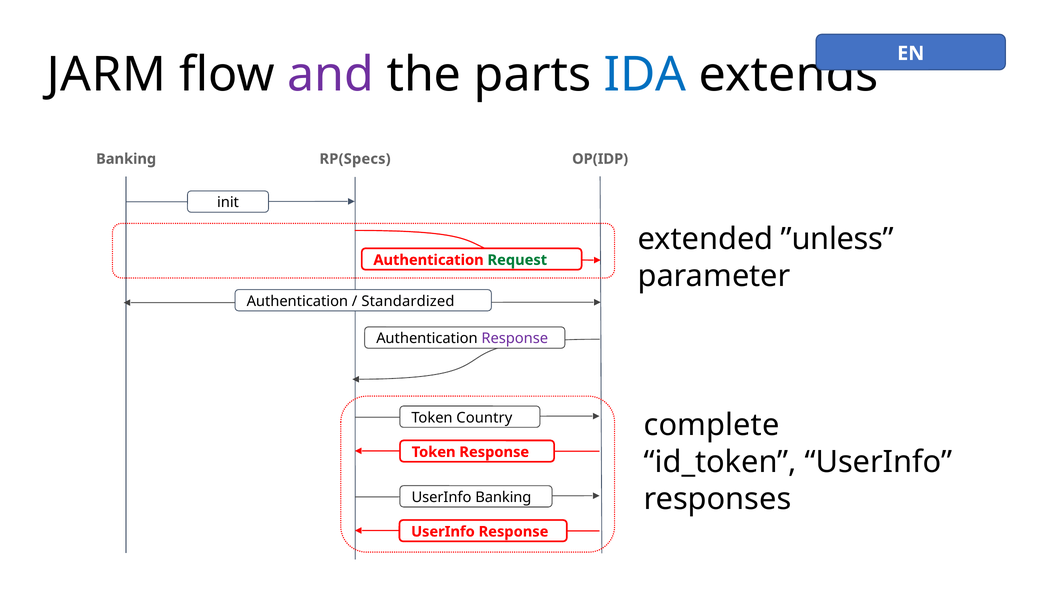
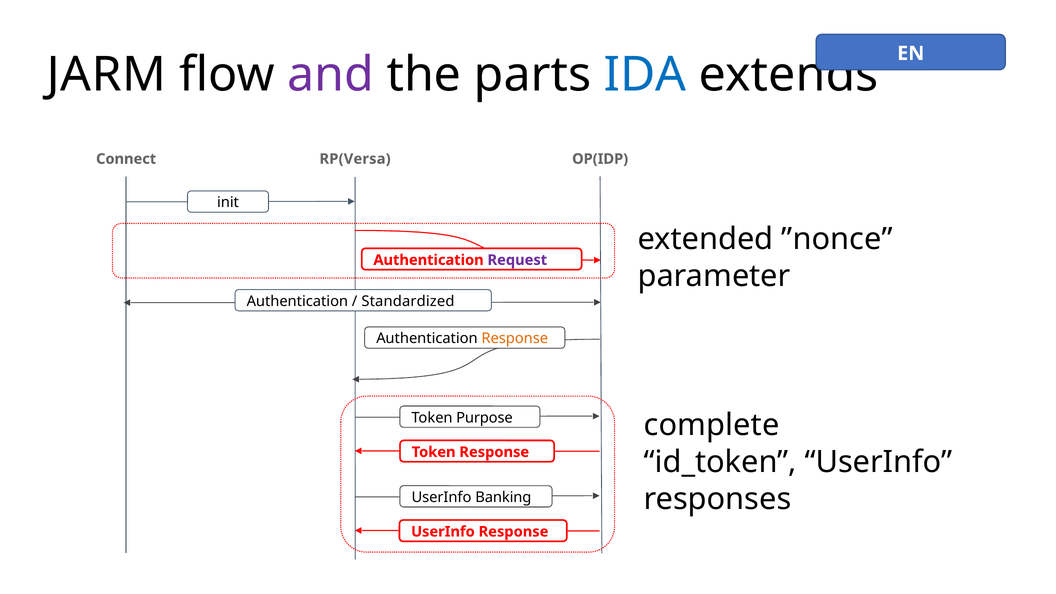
Banking at (126, 159): Banking -> Connect
RP(Specs: RP(Specs -> RP(Versa
”unless: ”unless -> ”nonce
Request colour: green -> purple
Response at (515, 339) colour: purple -> orange
Country: Country -> Purpose
